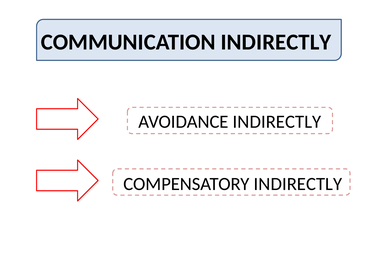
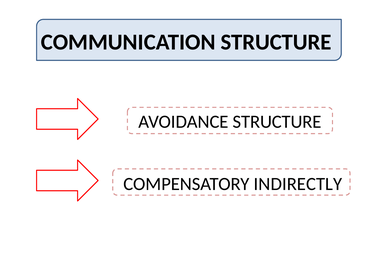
COMMUNICATION INDIRECTLY: INDIRECTLY -> STRUCTURE
AVOIDANCE INDIRECTLY: INDIRECTLY -> STRUCTURE
